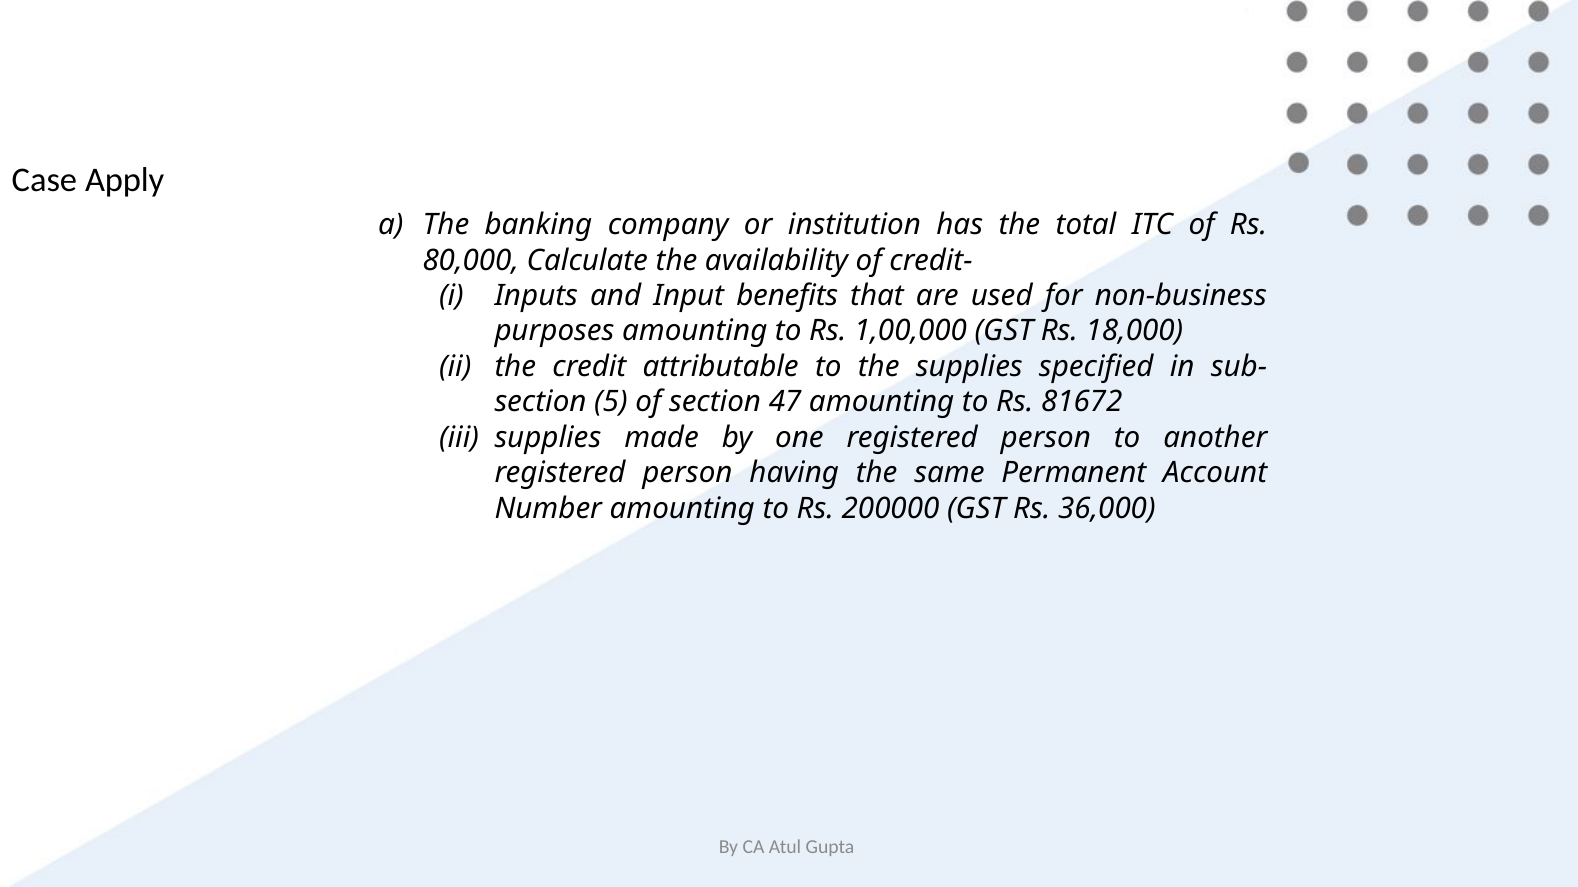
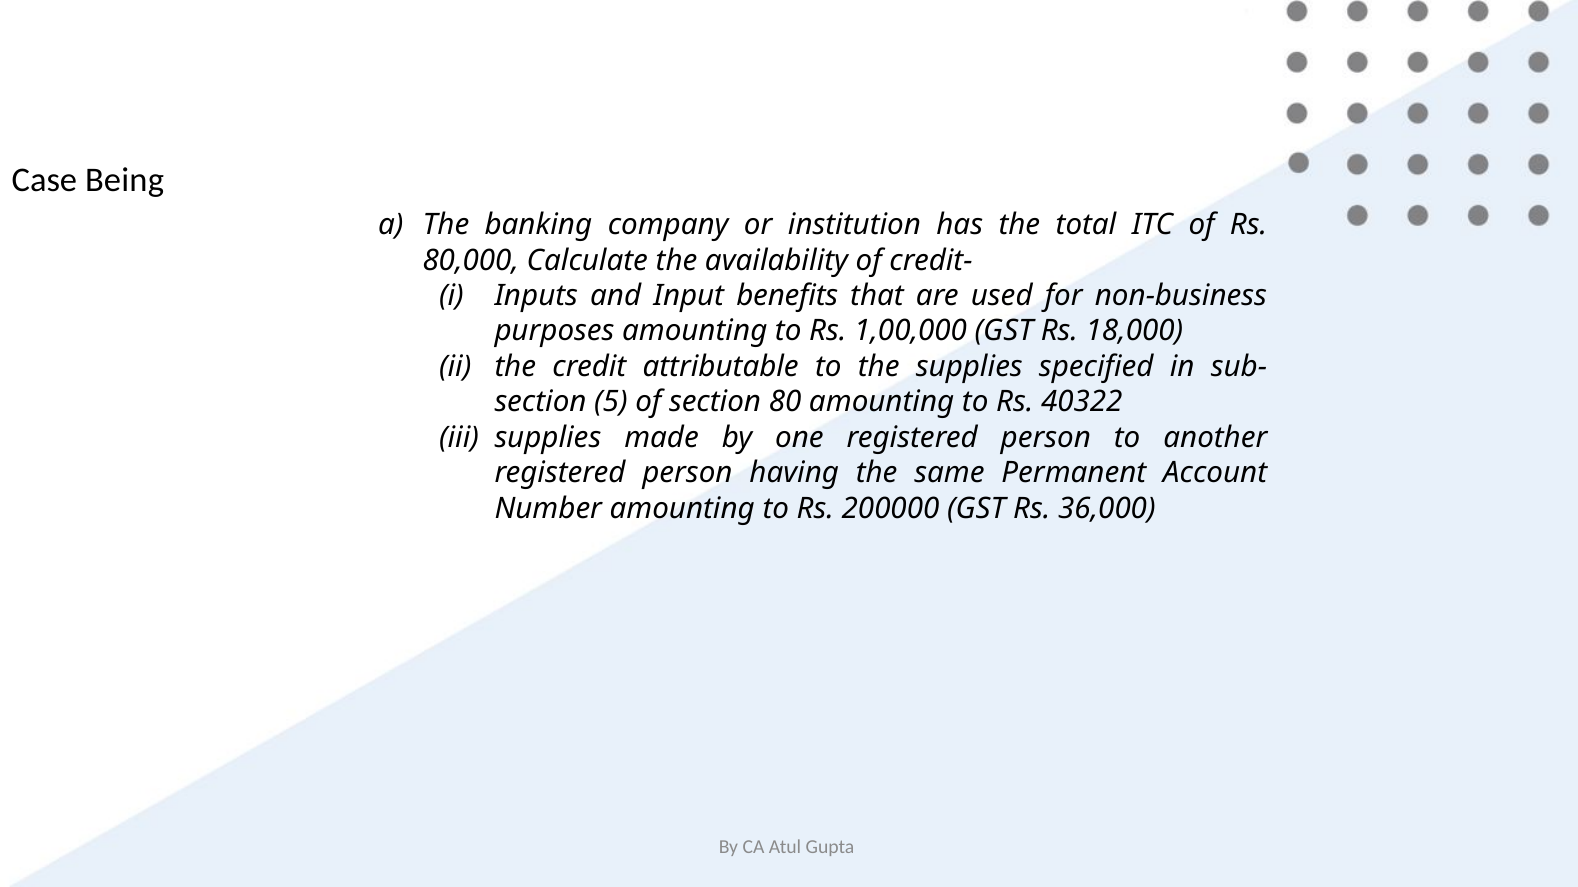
Apply: Apply -> Being
47: 47 -> 80
81672: 81672 -> 40322
